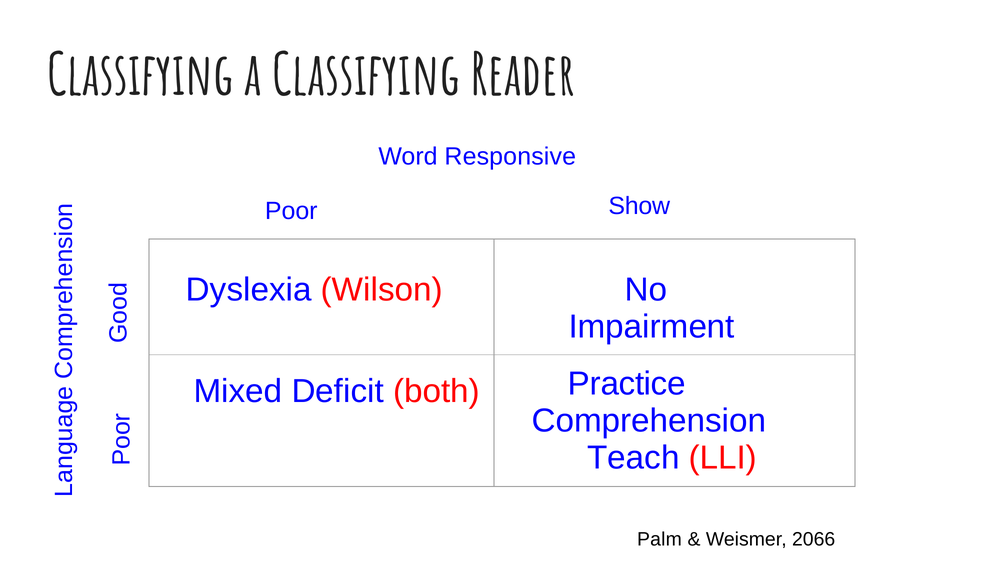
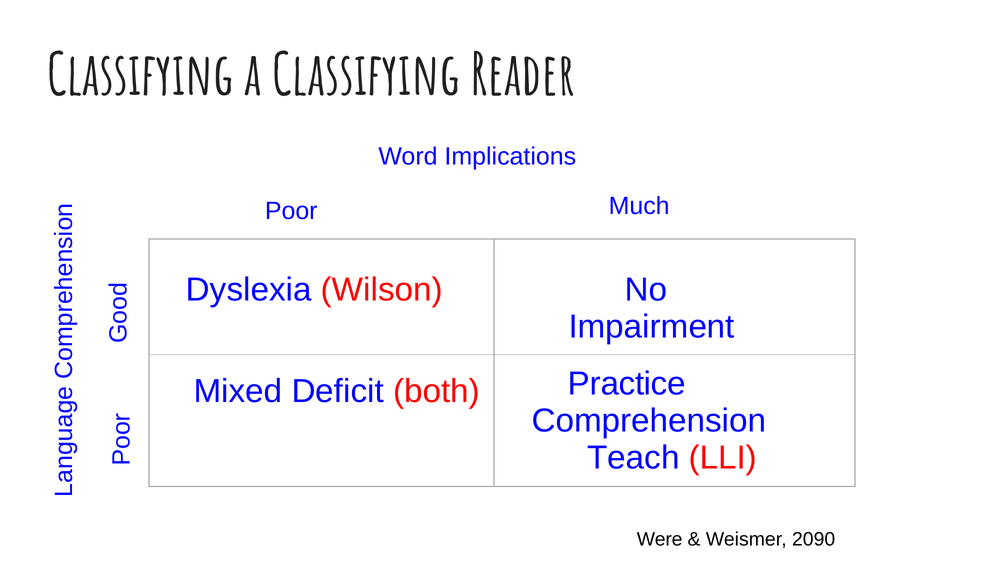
Responsive: Responsive -> Implications
Show: Show -> Much
Palm: Palm -> Were
2066: 2066 -> 2090
